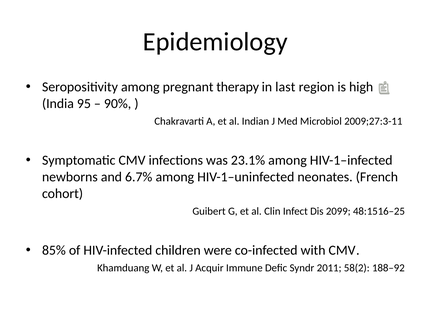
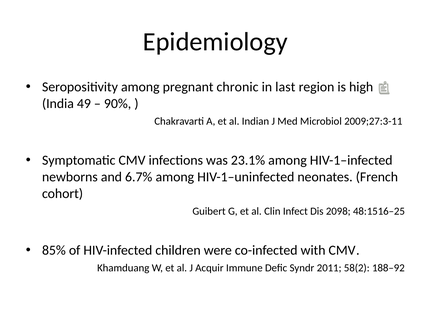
therapy: therapy -> chronic
95: 95 -> 49
2099: 2099 -> 2098
